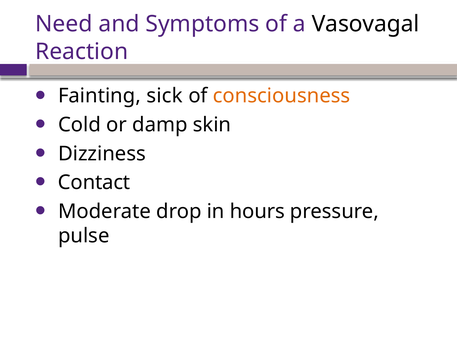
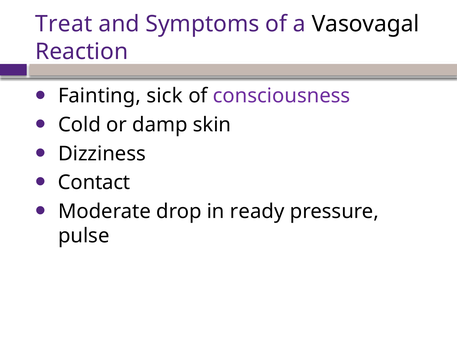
Need: Need -> Treat
consciousness colour: orange -> purple
hours: hours -> ready
